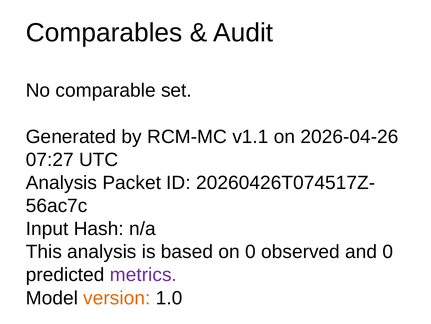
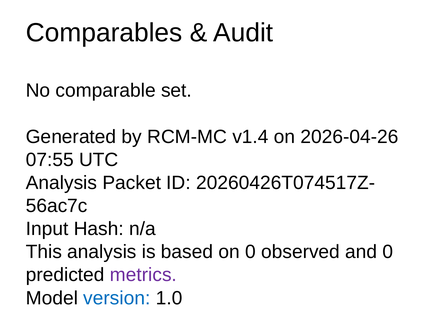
v1.1: v1.1 -> v1.4
07:27: 07:27 -> 07:55
version colour: orange -> blue
